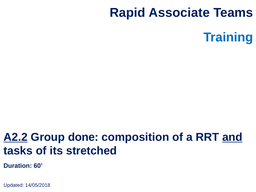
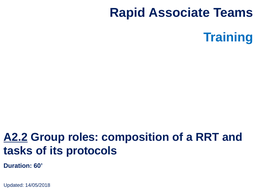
done: done -> roles
and underline: present -> none
stretched: stretched -> protocols
